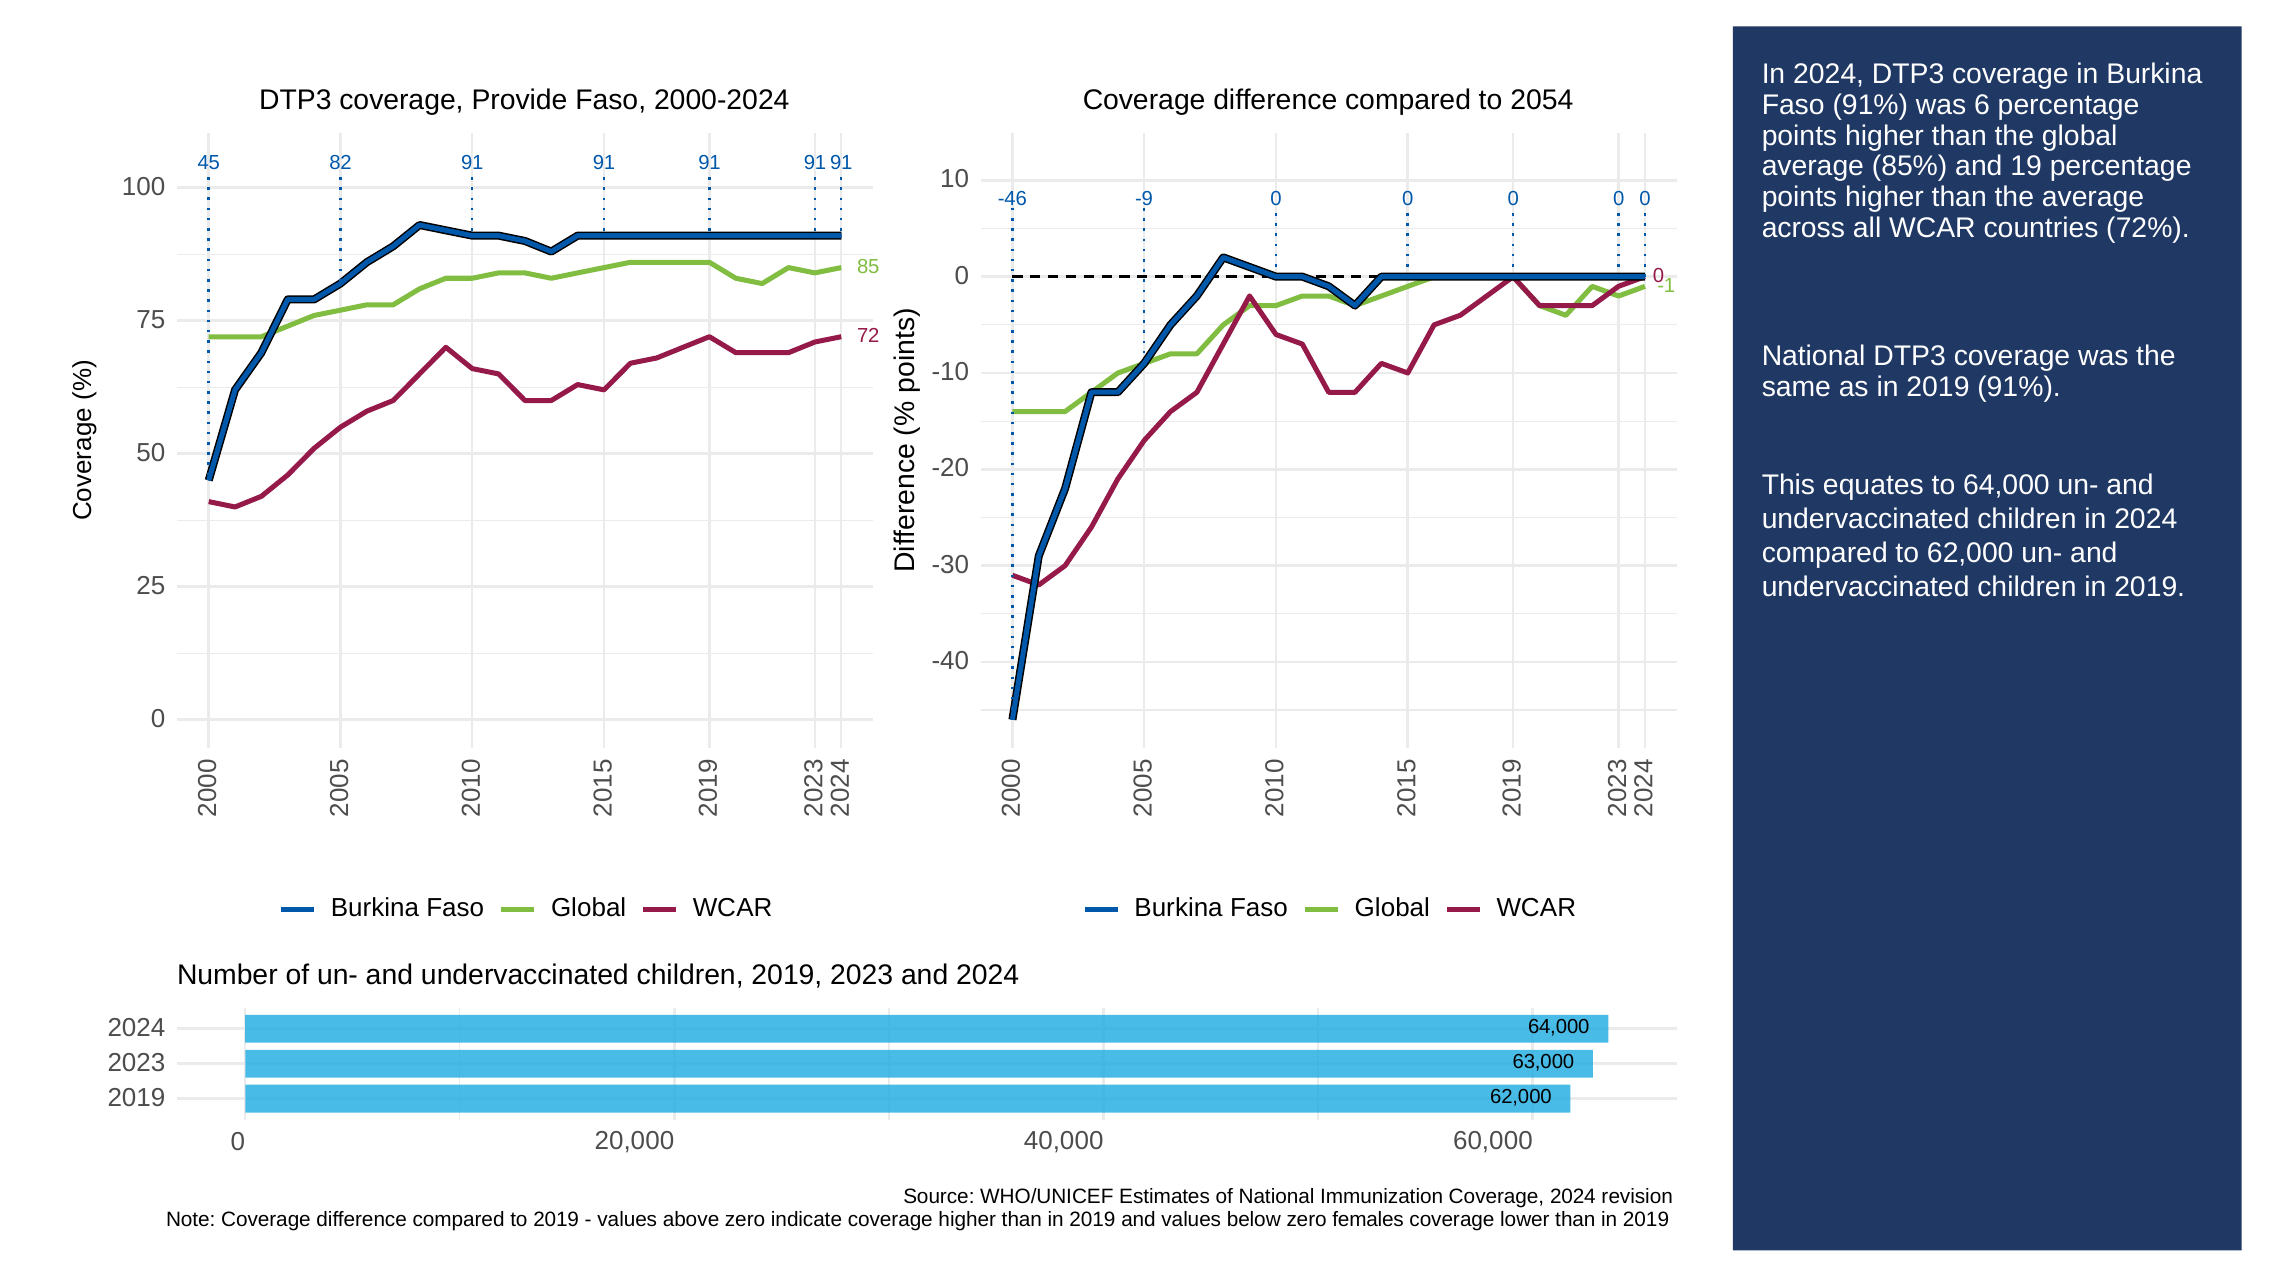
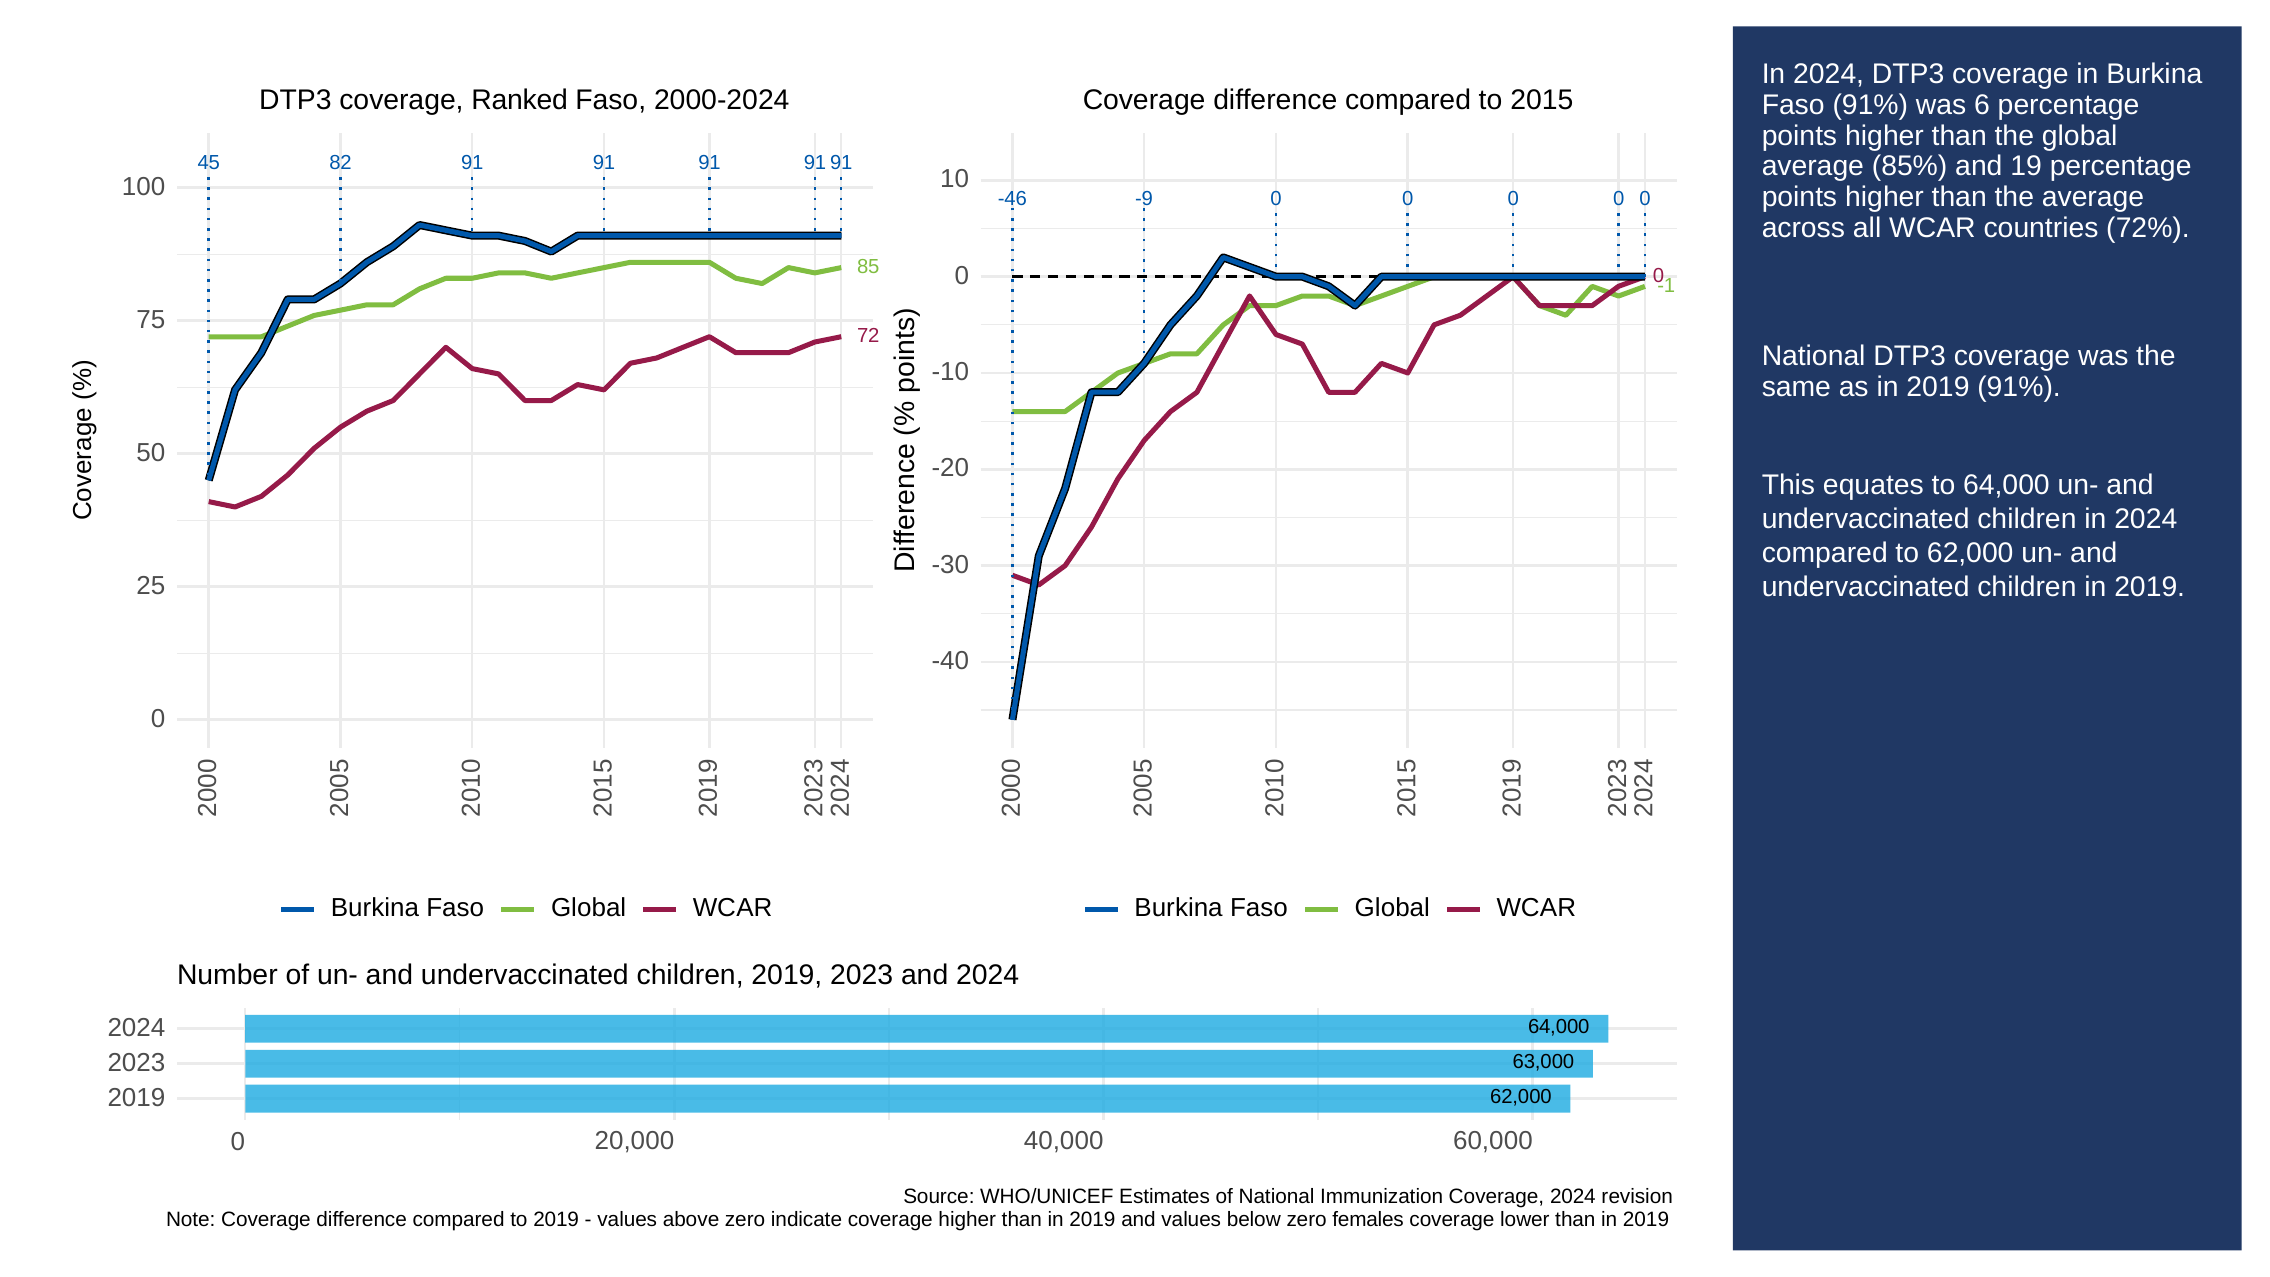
2054: 2054 -> 2015
Provide: Provide -> Ranked
